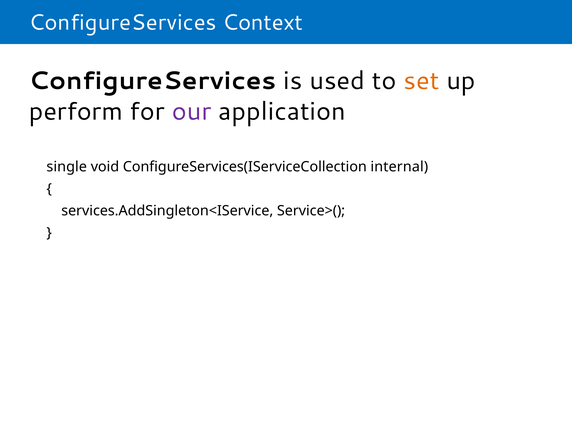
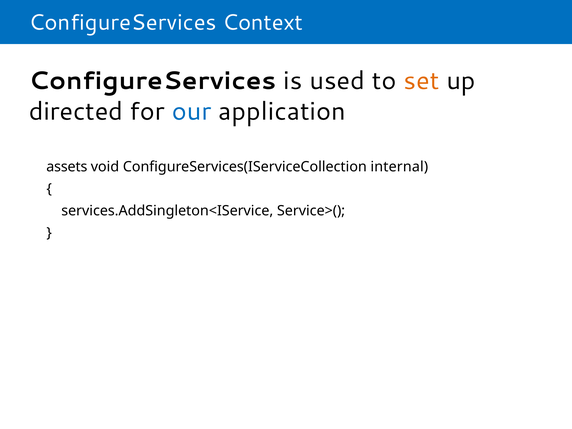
perform: perform -> directed
our colour: purple -> blue
single: single -> assets
